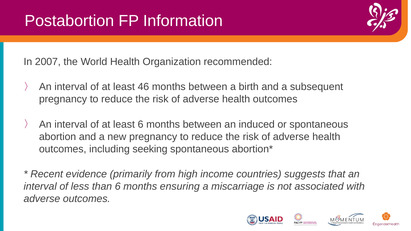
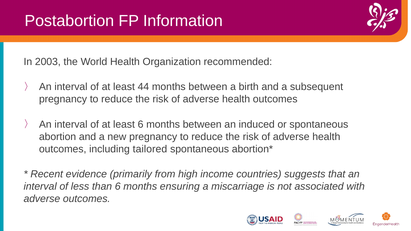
2007: 2007 -> 2003
46: 46 -> 44
seeking: seeking -> tailored
